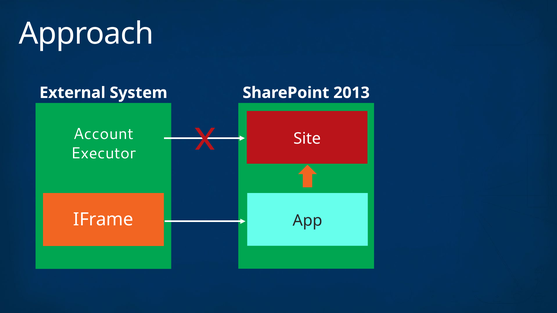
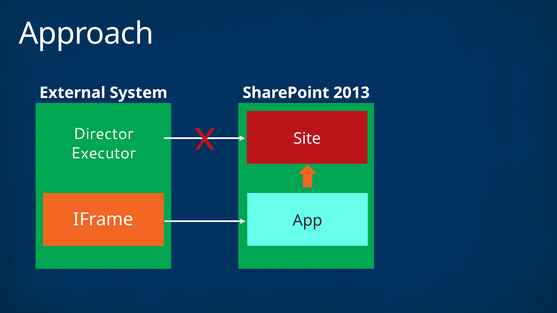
Account: Account -> Director
